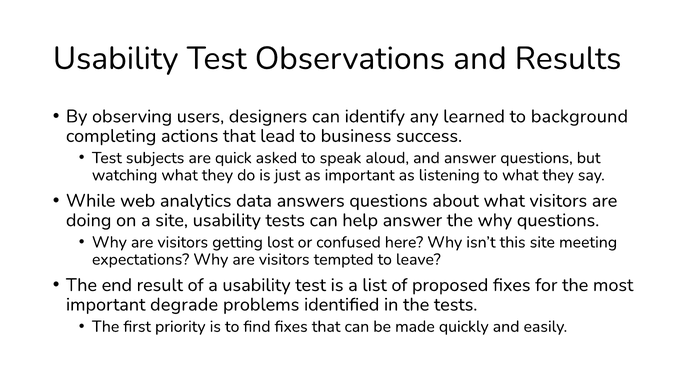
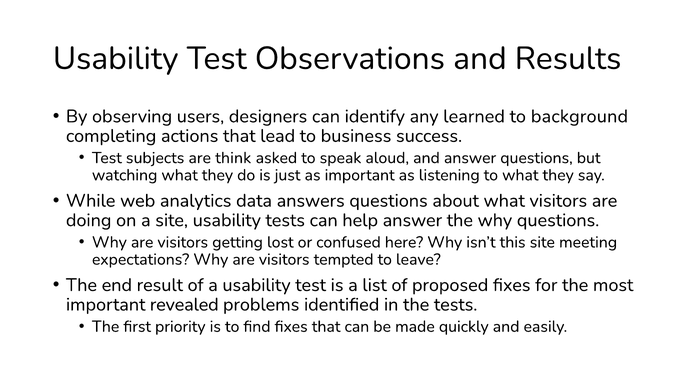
quick: quick -> think
degrade: degrade -> revealed
